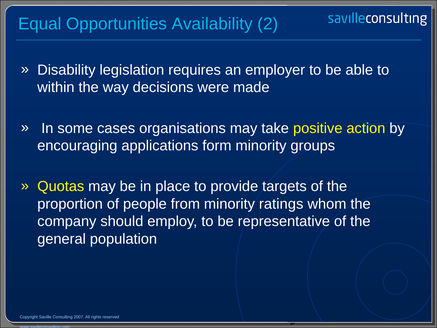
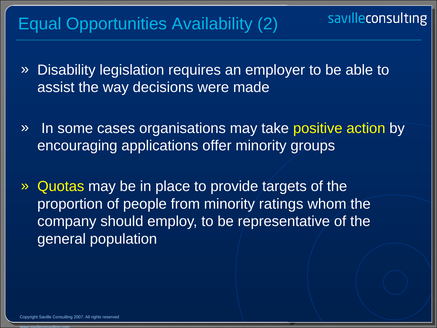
within: within -> assist
form: form -> offer
